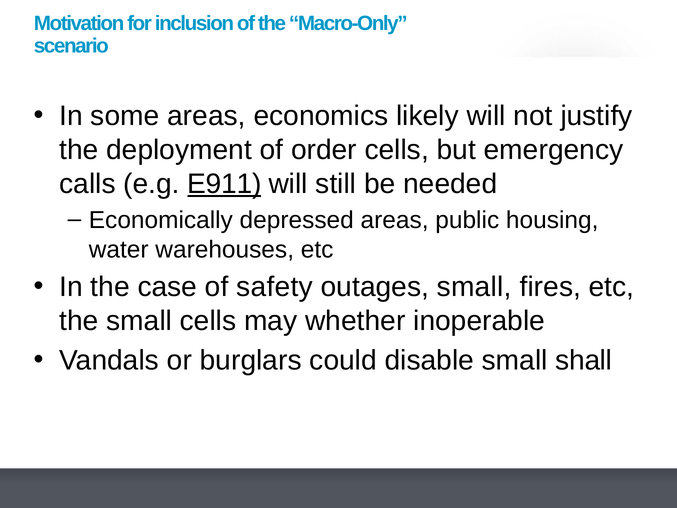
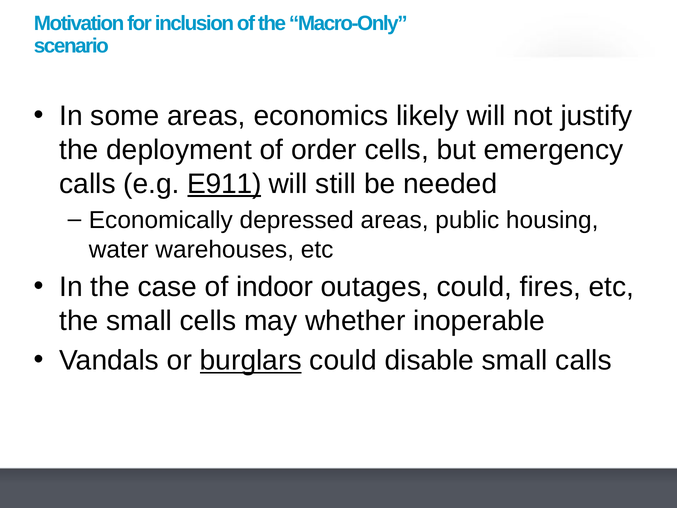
safety: safety -> indoor
outages small: small -> could
burglars underline: none -> present
small shall: shall -> calls
